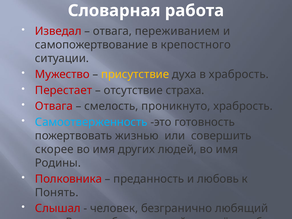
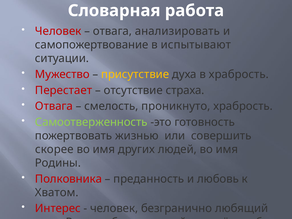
Изведал at (58, 31): Изведал -> Человек
переживанием: переживанием -> анализировать
крепостного: крепостного -> испытывают
Самоотверженность colour: light blue -> light green
Понять: Понять -> Хватом
Слышал: Слышал -> Интерес
